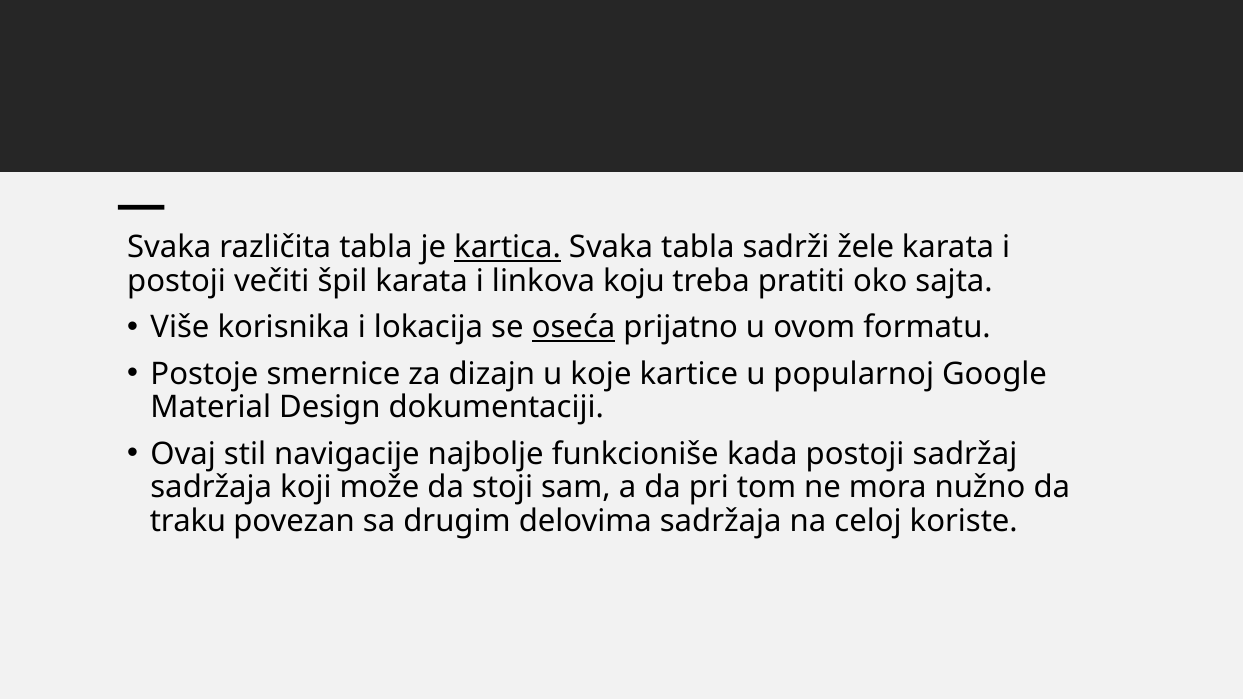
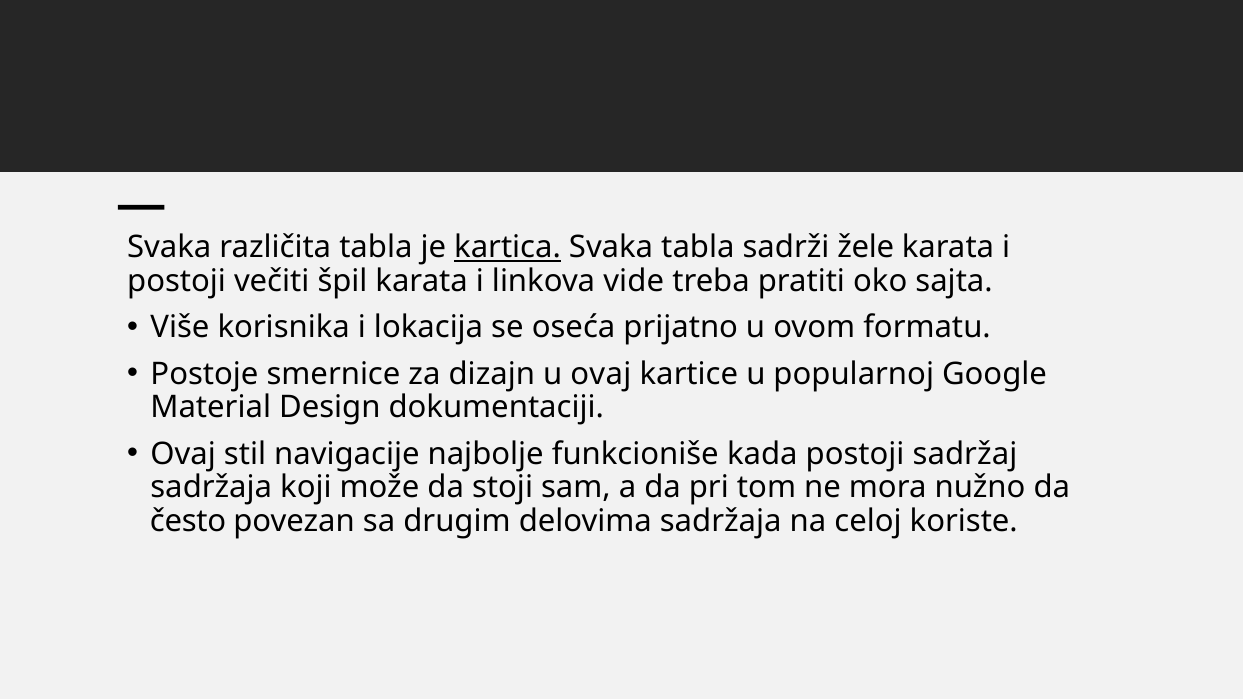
koju: koju -> vide
oseća underline: present -> none
u koje: koje -> ovaj
traku: traku -> često
